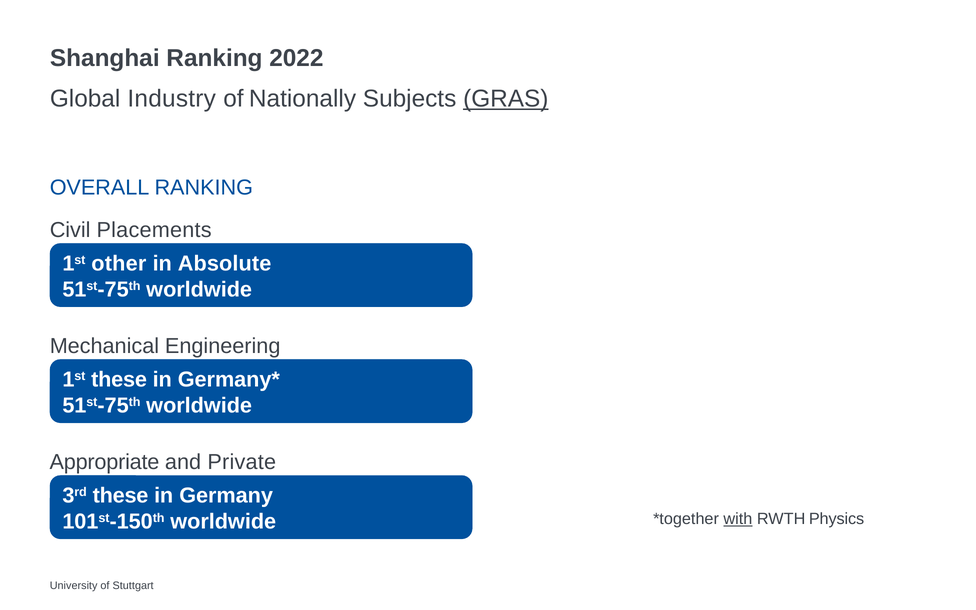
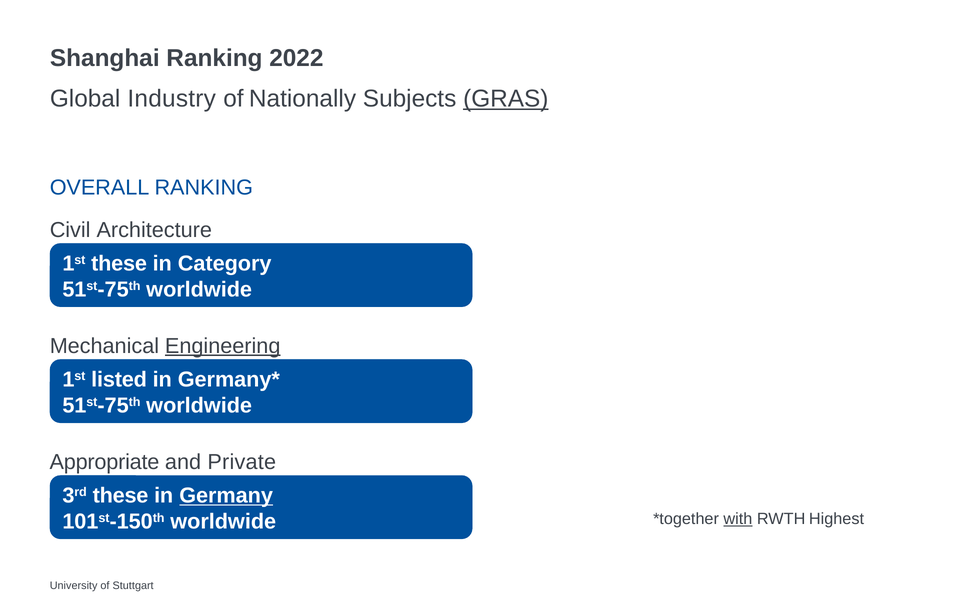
Placements: Placements -> Architecture
1st other: other -> these
Absolute: Absolute -> Category
Engineering underline: none -> present
1st these: these -> listed
Germany underline: none -> present
Physics: Physics -> Highest
